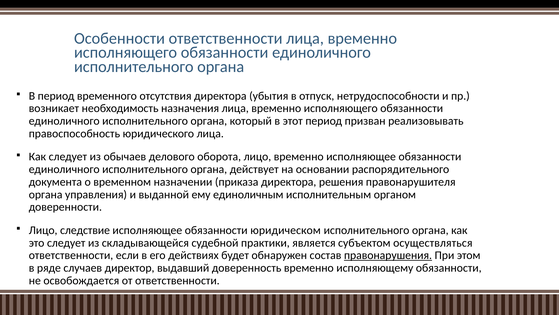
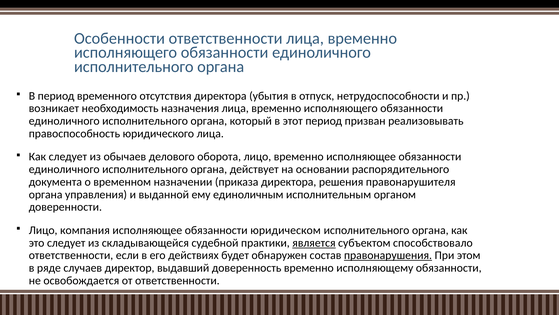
следствие: следствие -> компания
является underline: none -> present
осуществляться: осуществляться -> способствовало
